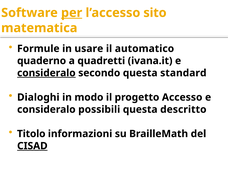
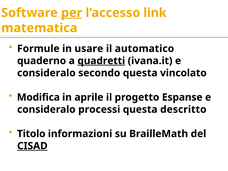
sito: sito -> link
quadretti underline: none -> present
consideralo at (46, 73) underline: present -> none
standard: standard -> vincolato
Dialoghi: Dialoghi -> Modifica
modo: modo -> aprile
Accesso: Accesso -> Espanse
possibili: possibili -> processi
